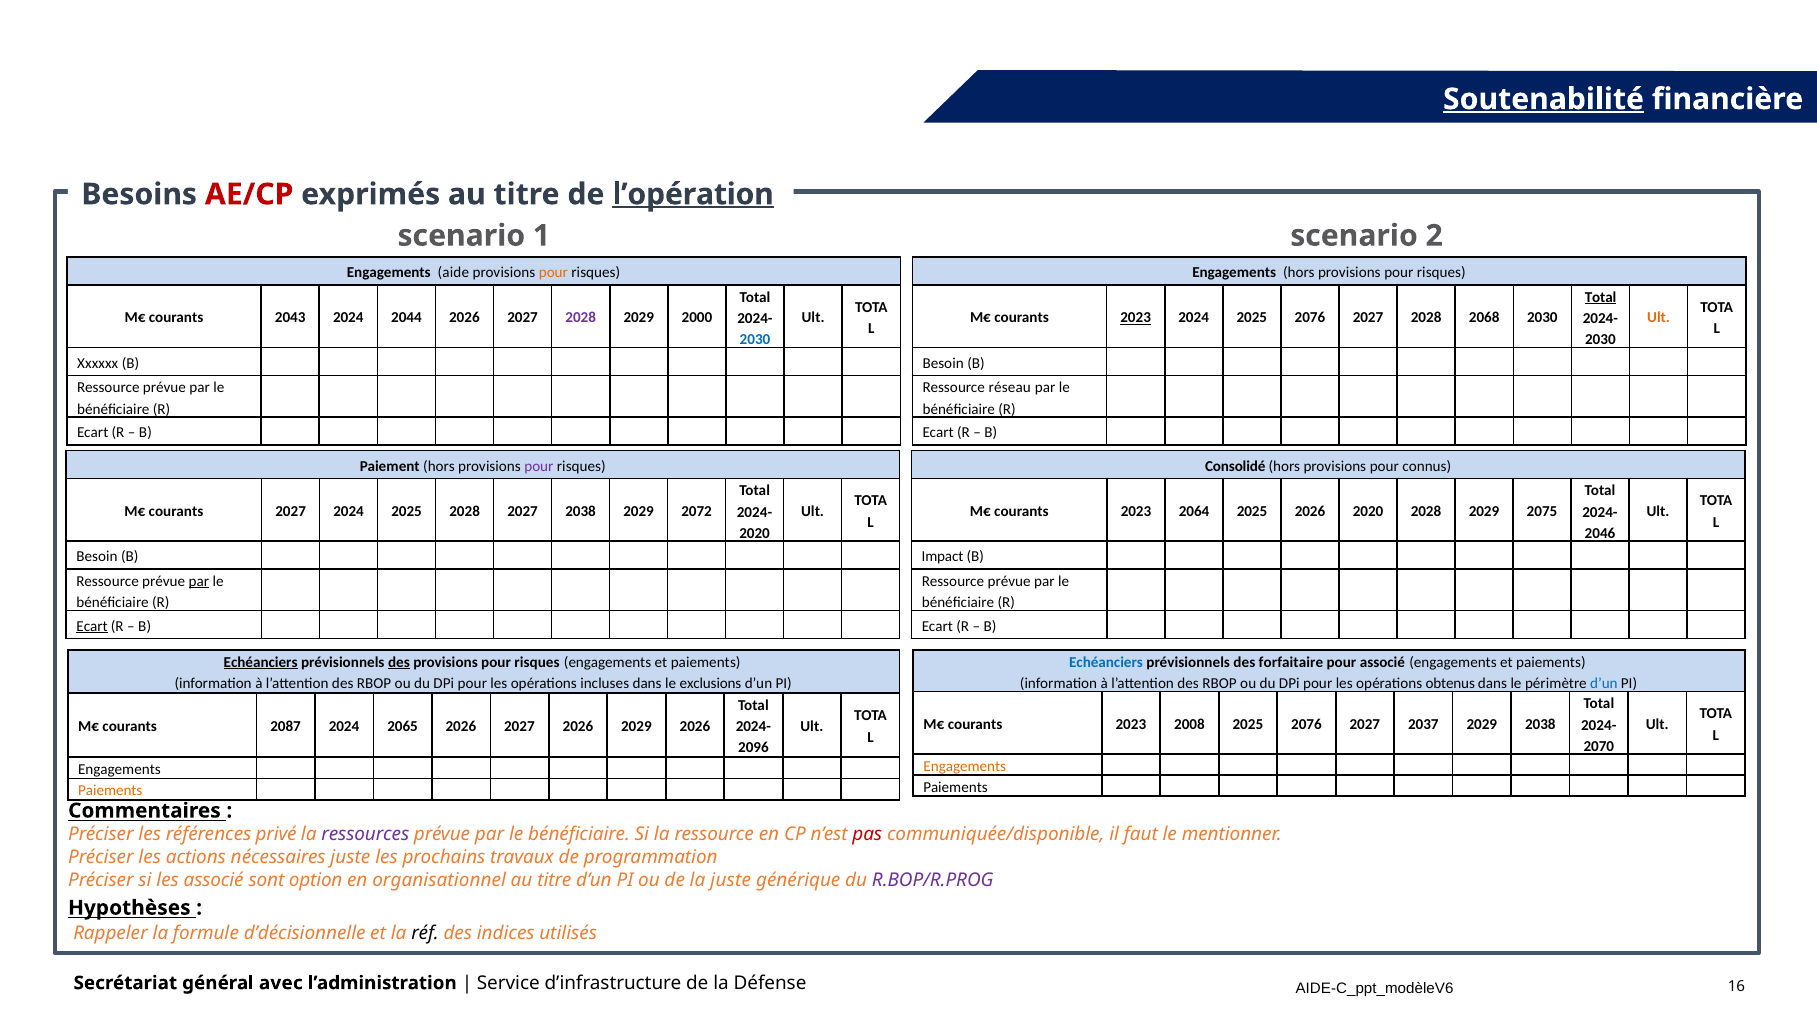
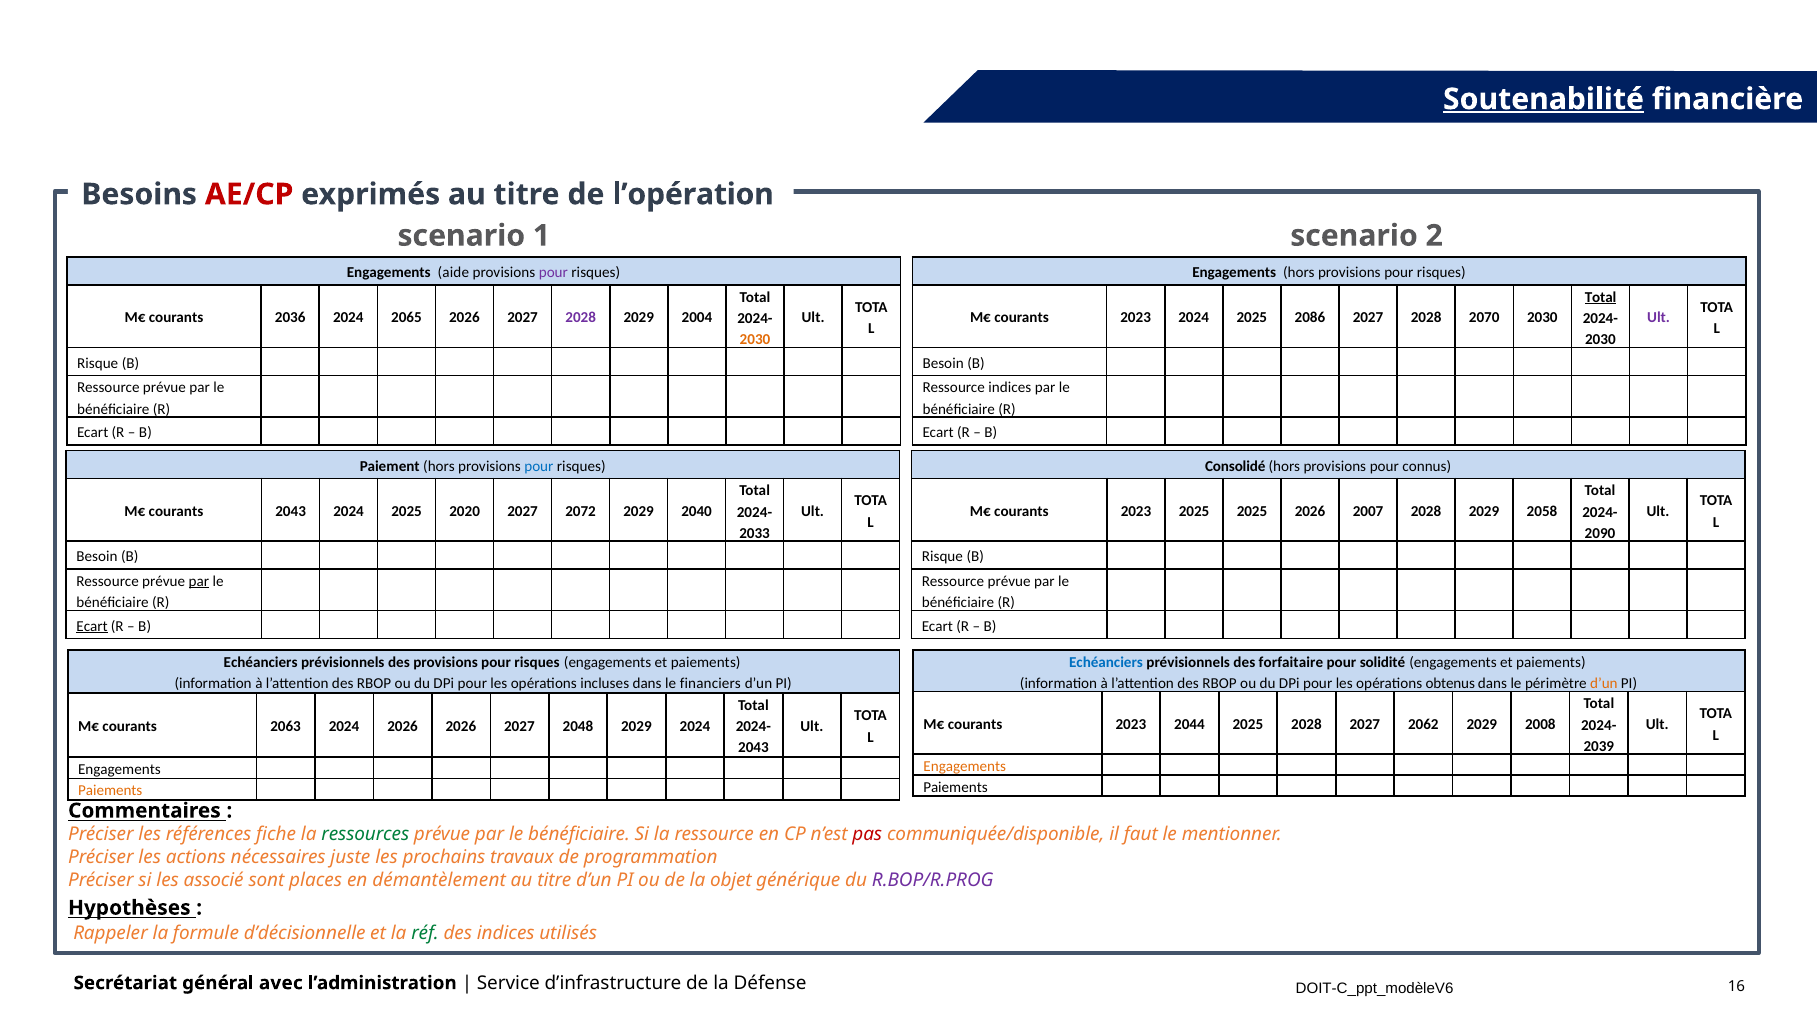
l’opération underline: present -> none
pour at (553, 272) colour: orange -> purple
2043: 2043 -> 2036
2044: 2044 -> 2065
2000: 2000 -> 2004
2023 at (1136, 318) underline: present -> none
2024 2025 2076: 2076 -> 2086
2068: 2068 -> 2070
Ult at (1659, 318) colour: orange -> purple
2030 at (755, 340) colour: blue -> orange
Xxxxxx at (98, 363): Xxxxxx -> Risque
Ressource réseau: réseau -> indices
pour at (539, 466) colour: purple -> blue
courants 2027: 2027 -> 2043
2025 2028: 2028 -> 2020
2027 2038: 2038 -> 2072
2072: 2072 -> 2040
2023 2064: 2064 -> 2025
2026 2020: 2020 -> 2007
2075: 2075 -> 2058
2020 at (755, 534): 2020 -> 2033
2046: 2046 -> 2090
Impact at (942, 557): Impact -> Risque
Echéanciers at (261, 662) underline: present -> none
des at (399, 662) underline: present -> none
pour associé: associé -> solidité
exclusions: exclusions -> financiers
d’un at (1604, 684) colour: blue -> orange
2008: 2008 -> 2044
2076 at (1306, 725): 2076 -> 2028
2037: 2037 -> 2062
2029 2038: 2038 -> 2008
2087: 2087 -> 2063
2024 2065: 2065 -> 2026
2027 2026: 2026 -> 2048
2029 2026: 2026 -> 2024
2070: 2070 -> 2039
2096 at (753, 748): 2096 -> 2043
privé: privé -> fiche
ressources colour: purple -> green
option: option -> places
organisationnel: organisationnel -> démantèlement
la juste: juste -> objet
réf colour: black -> green
AIDE-C_ppt_modèleV6: AIDE-C_ppt_modèleV6 -> DOIT-C_ppt_modèleV6
